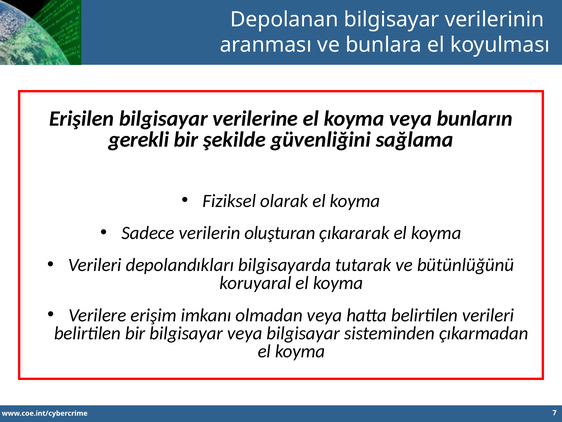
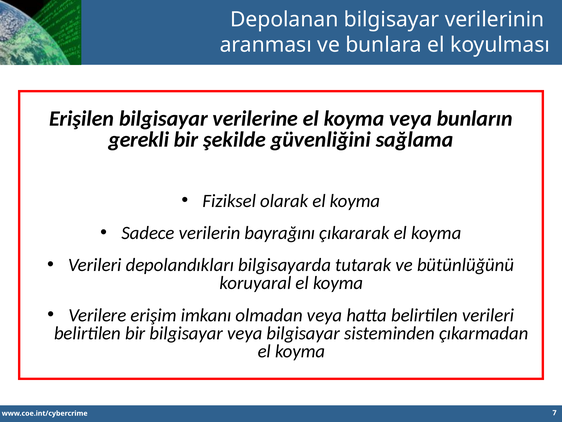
oluşturan: oluşturan -> bayrağını
